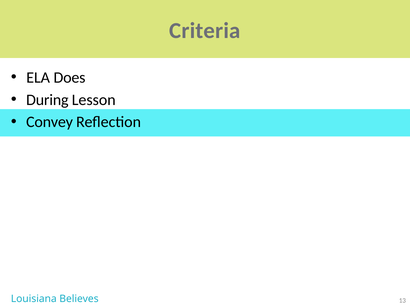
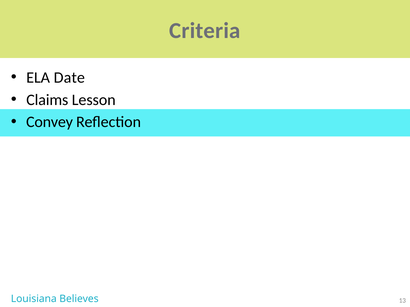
Does: Does -> Date
During: During -> Claims
